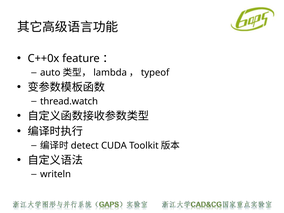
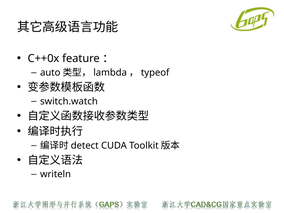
thread.watch: thread.watch -> switch.watch
